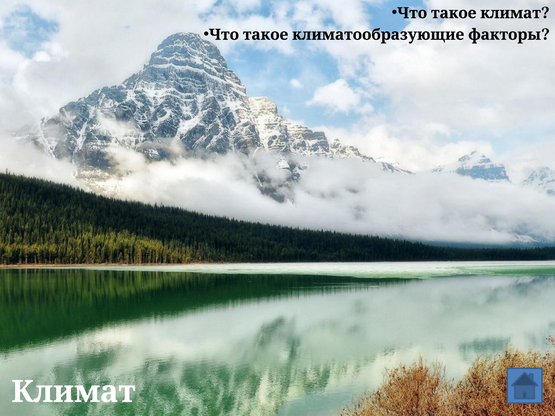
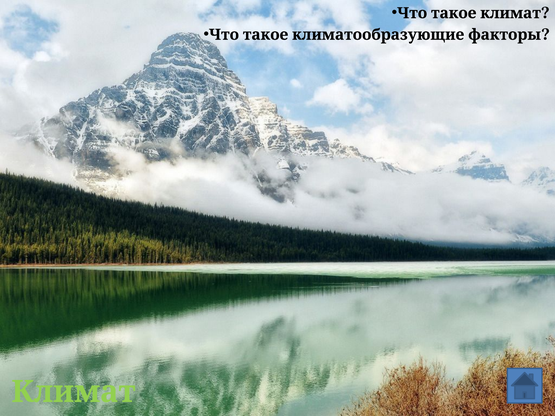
Климат at (73, 392) colour: white -> light green
